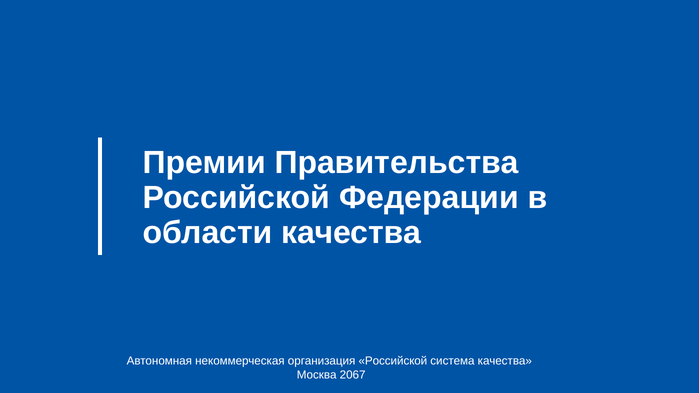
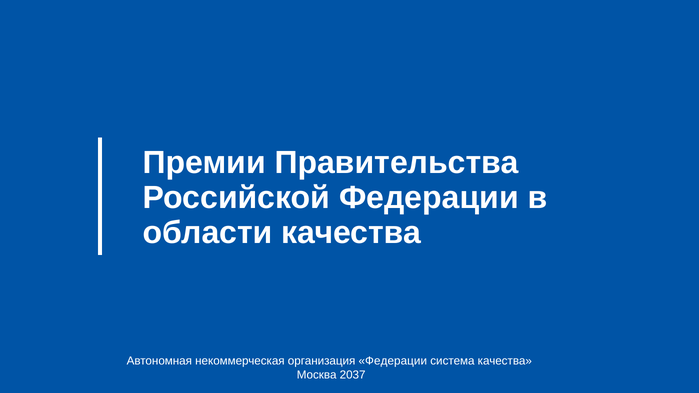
организация Российской: Российской -> Федерации
2067: 2067 -> 2037
